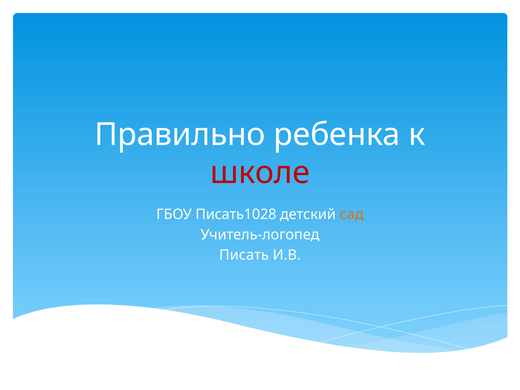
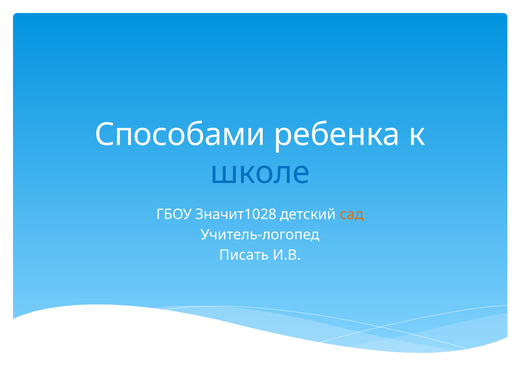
Правильно: Правильно -> Способами
школе colour: red -> blue
Писать1028: Писать1028 -> Значит1028
